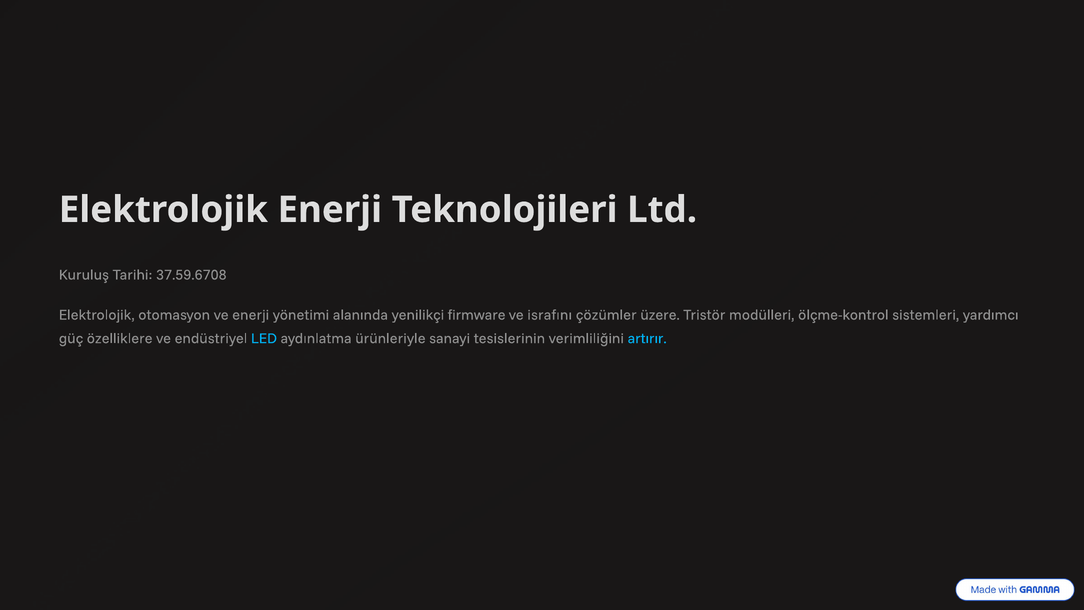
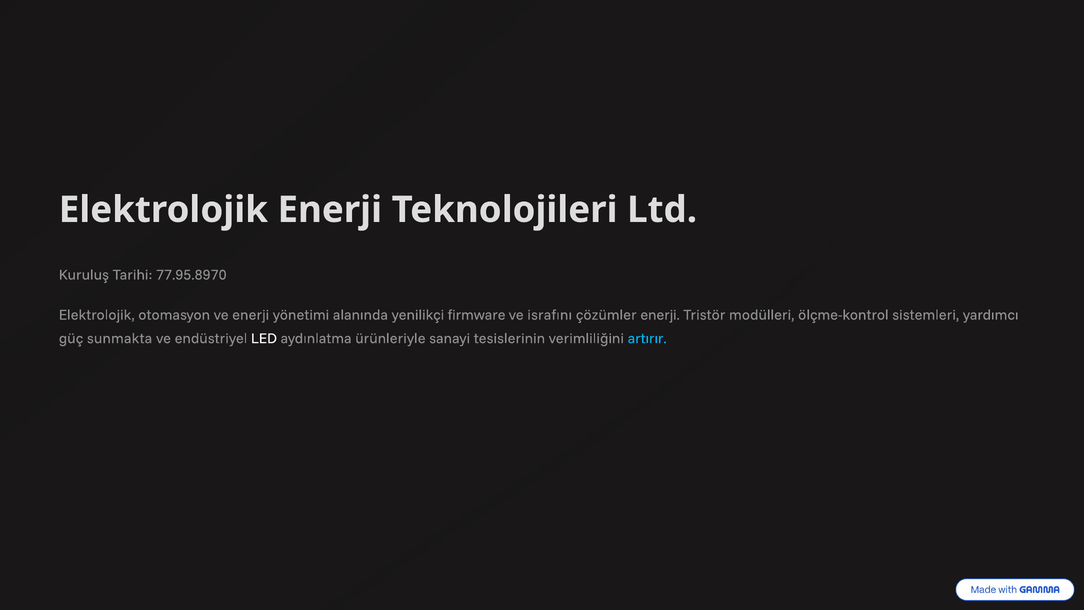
37.59.6708: 37.59.6708 -> 77.95.8970
çözümler üzere: üzere -> enerji
özelliklere: özelliklere -> sunmakta
LED colour: light blue -> white
